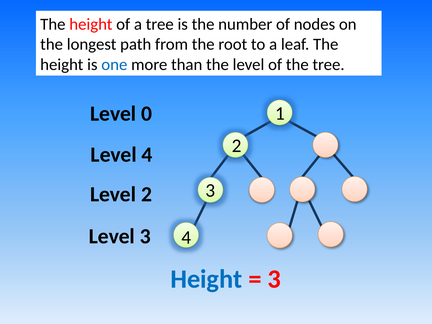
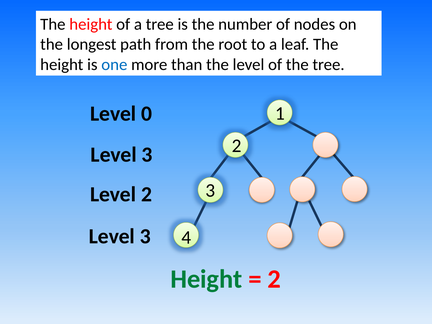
4 at (147, 155): 4 -> 3
Height at (206, 279) colour: blue -> green
3 at (274, 279): 3 -> 2
